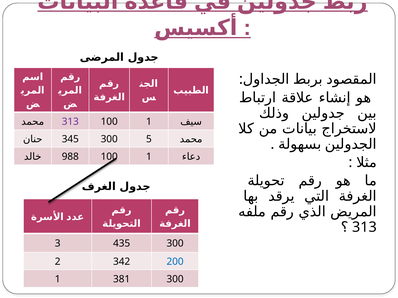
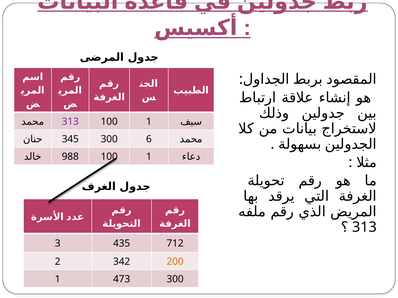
5: 5 -> 6
435 300: 300 -> 712
200 colour: blue -> orange
381: 381 -> 473
